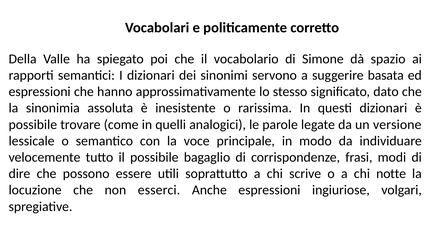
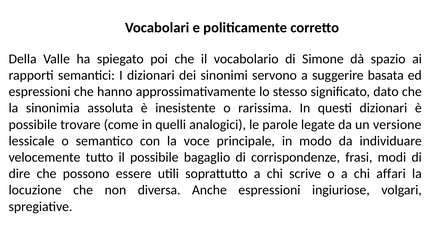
notte: notte -> affari
esserci: esserci -> diversa
